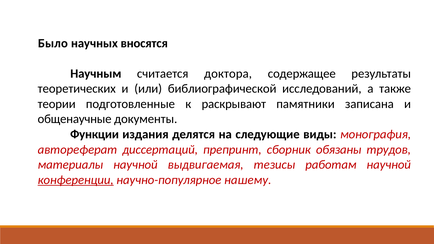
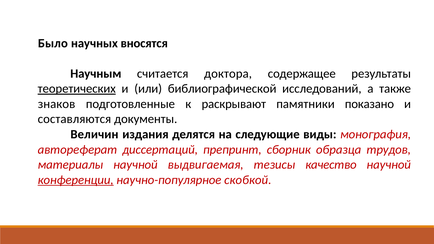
теоретических underline: none -> present
теории: теории -> знаков
записана: записана -> показано
общенаучные: общенаучные -> составляются
Функции: Функции -> Величин
обязаны: обязаны -> образца
работам: работам -> качество
нашему: нашему -> скобкой
